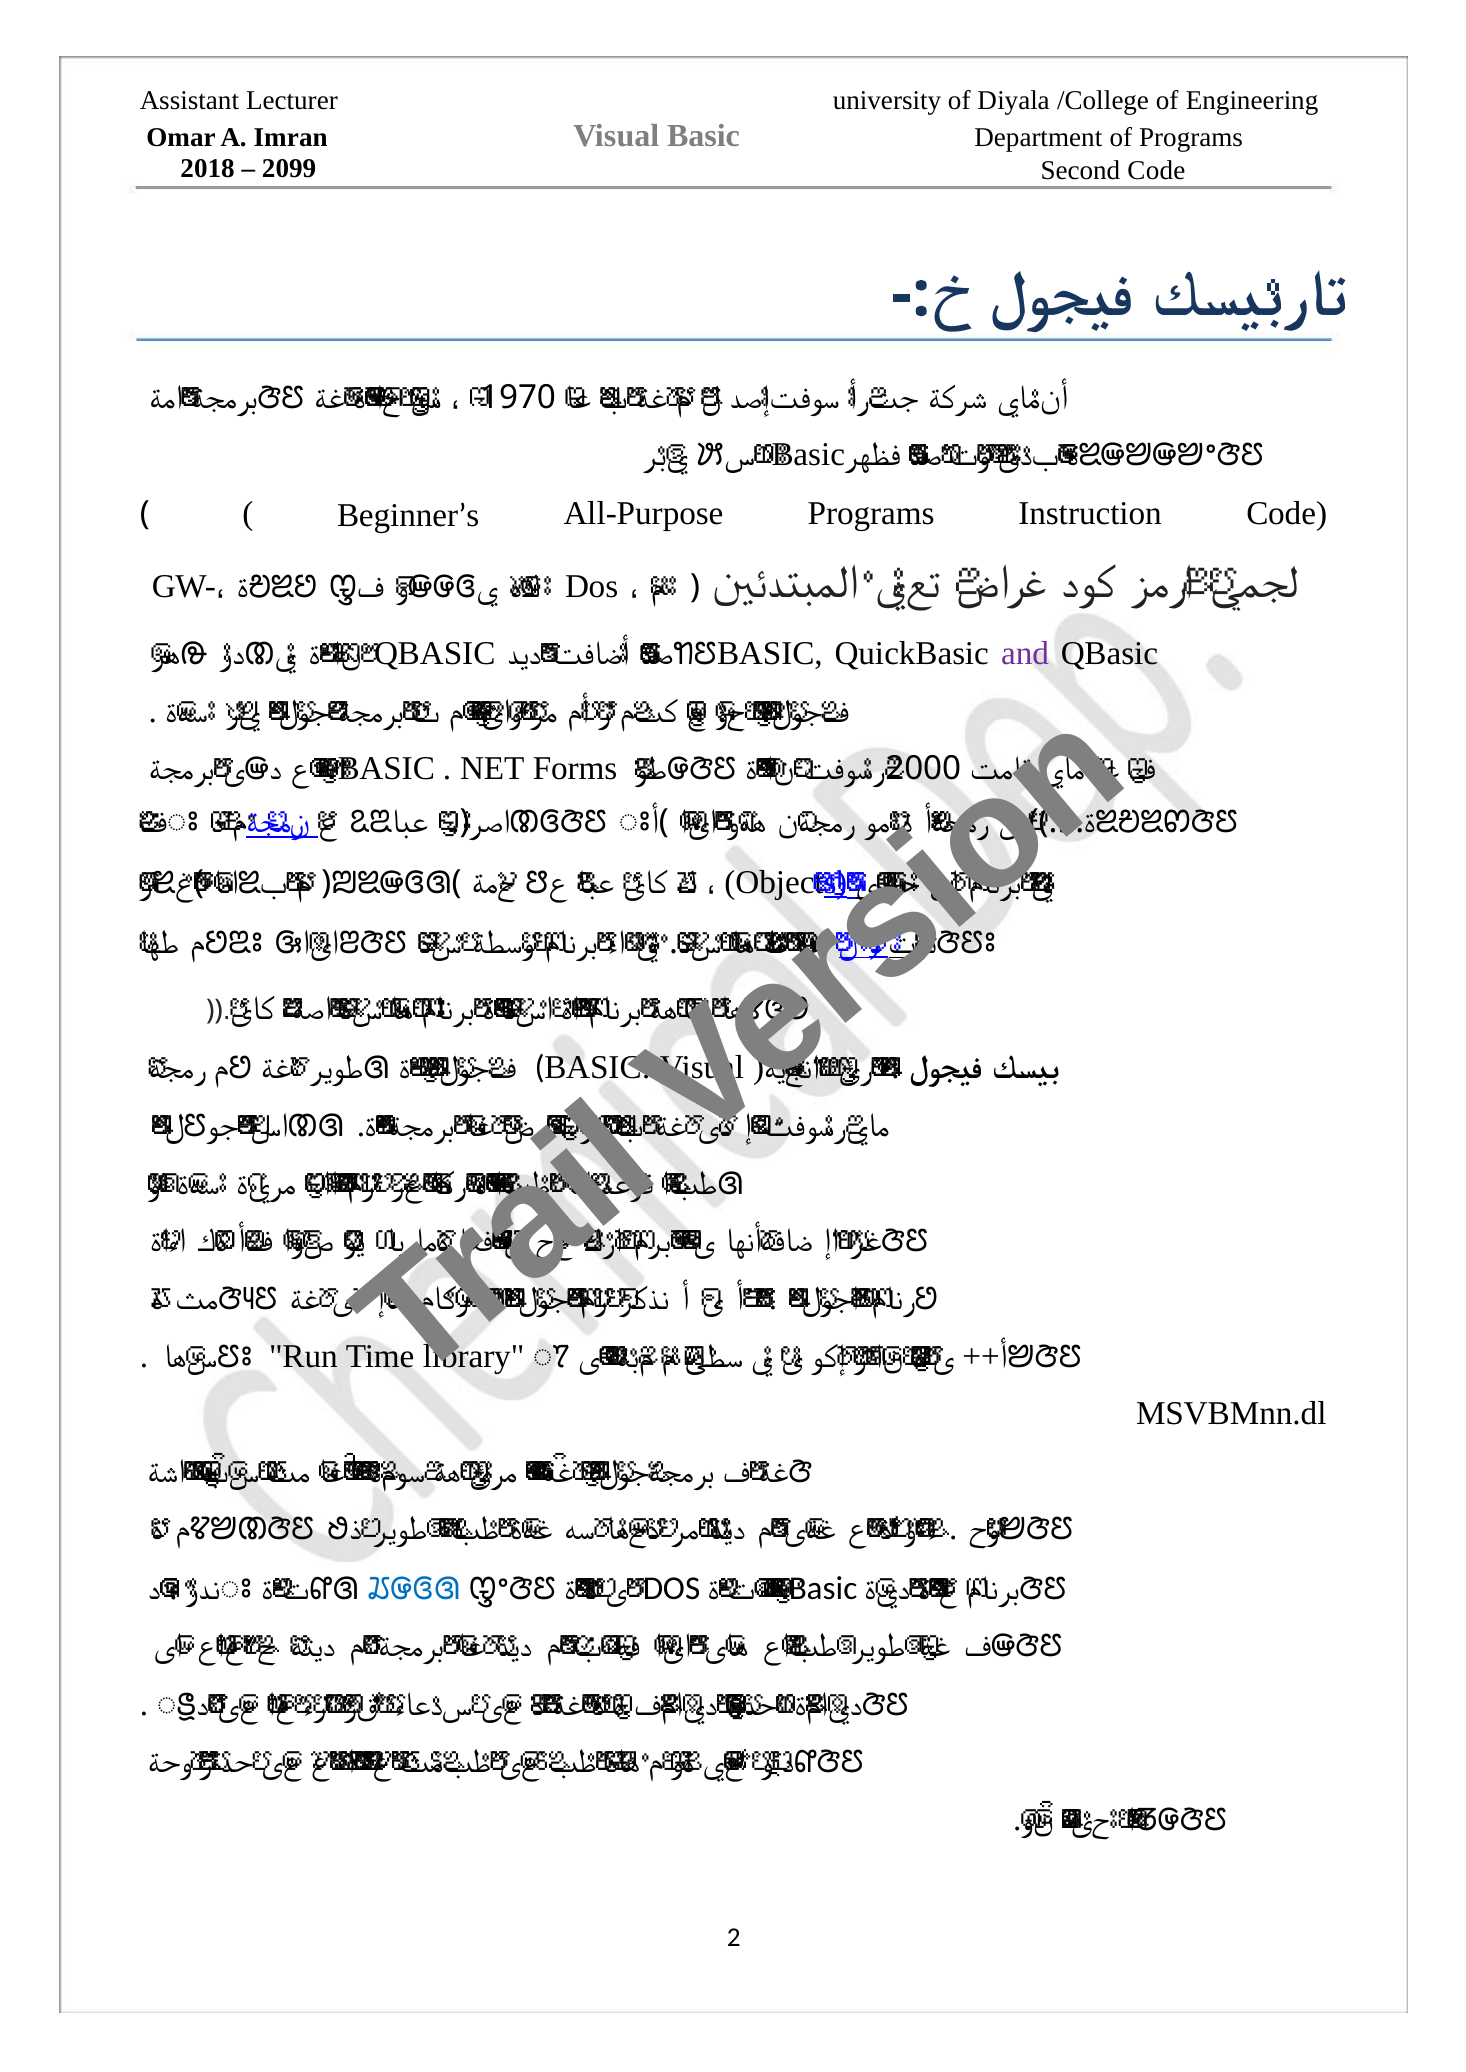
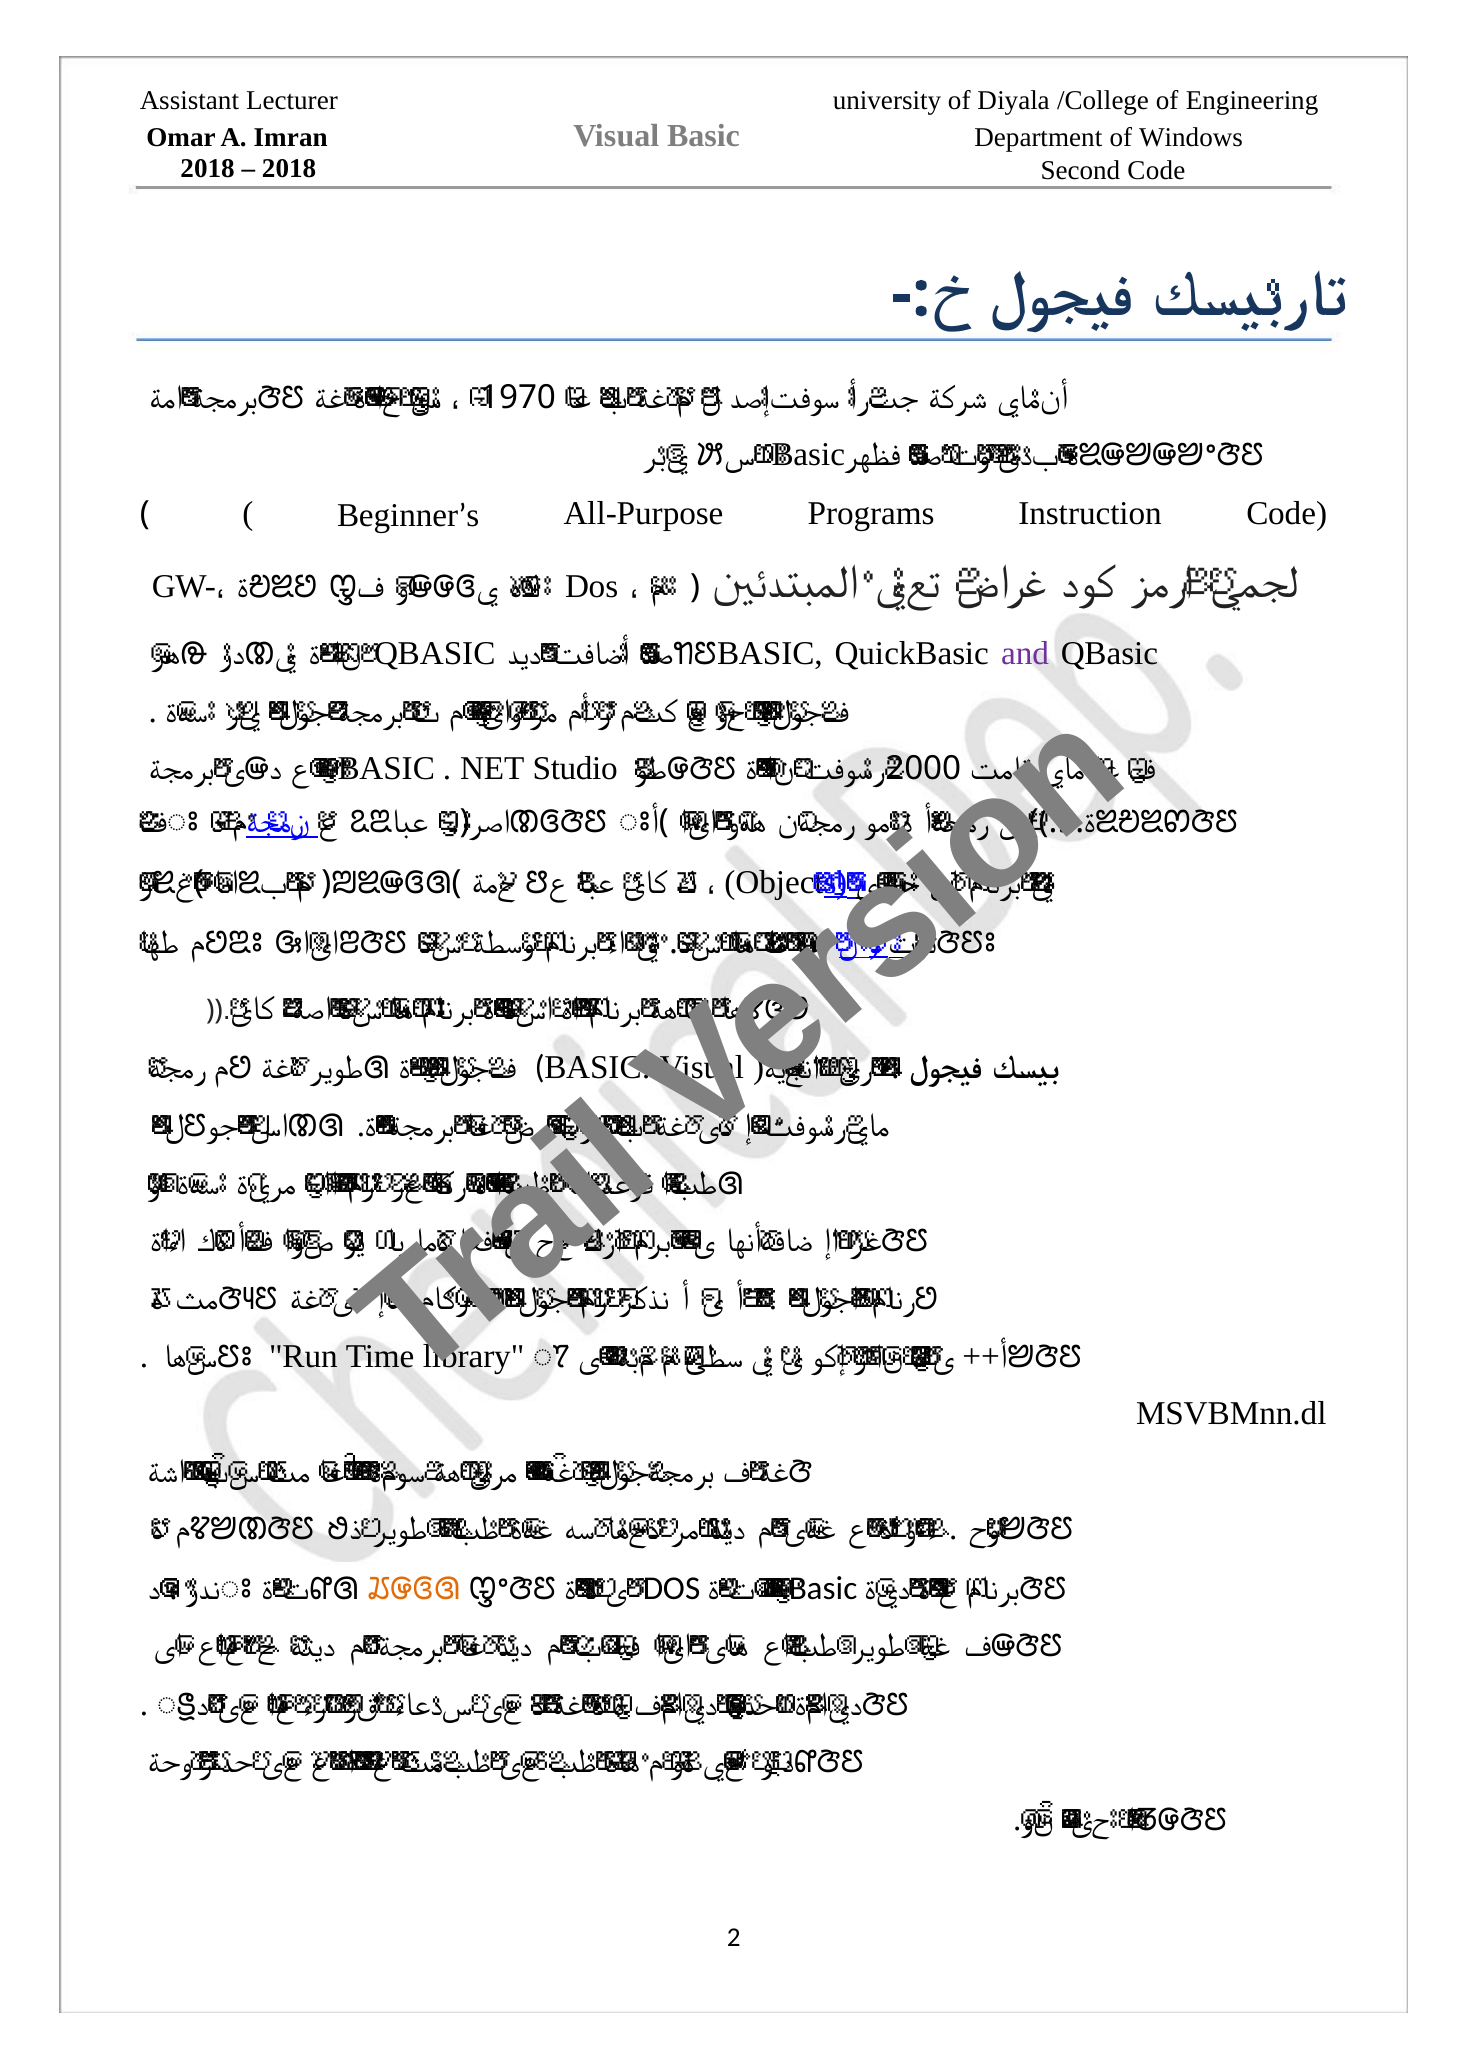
of Programs: Programs -> Windows
2099 at (289, 169): 2099 -> 2018
Forms: Forms -> Studio
ꢬꢌꢏꢐ colour: blue -> orange
